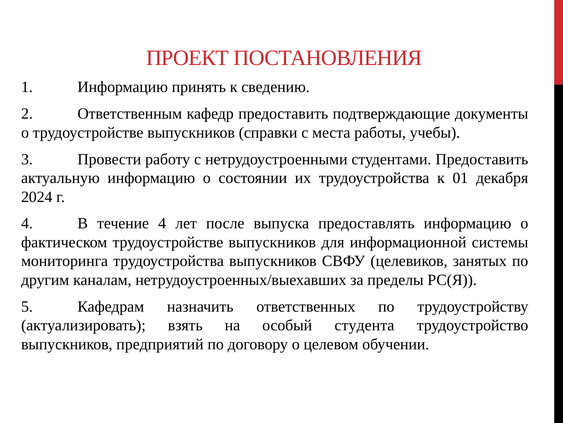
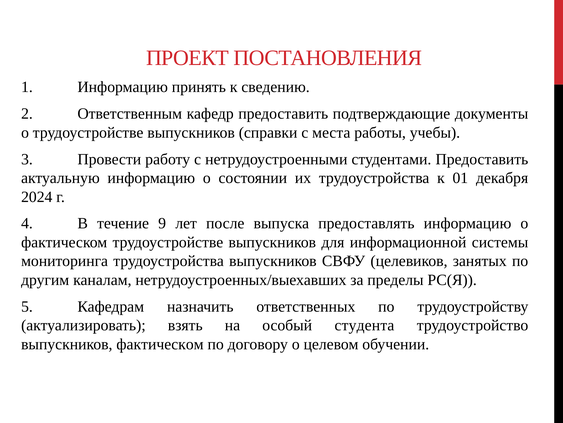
течение 4: 4 -> 9
выпускников предприятий: предприятий -> фактическом
